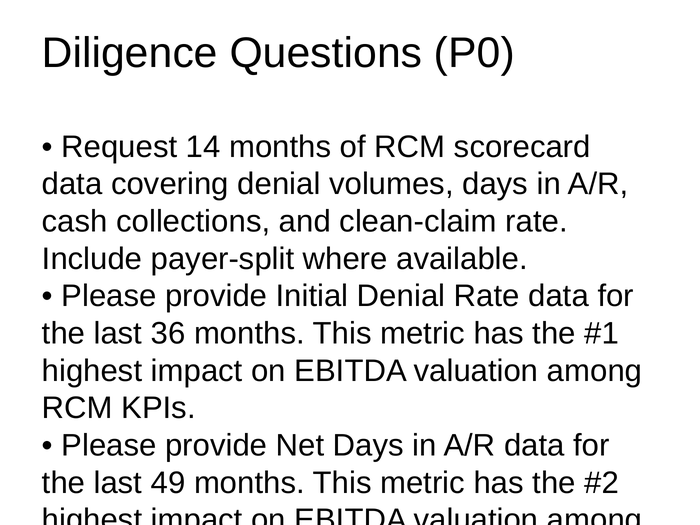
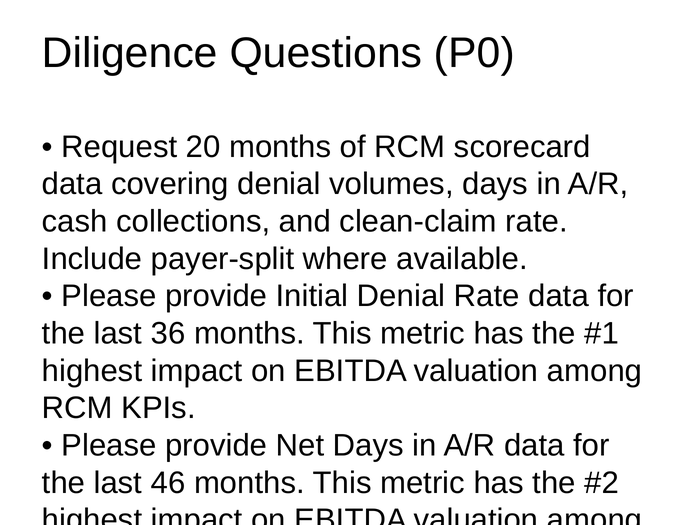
14: 14 -> 20
49: 49 -> 46
